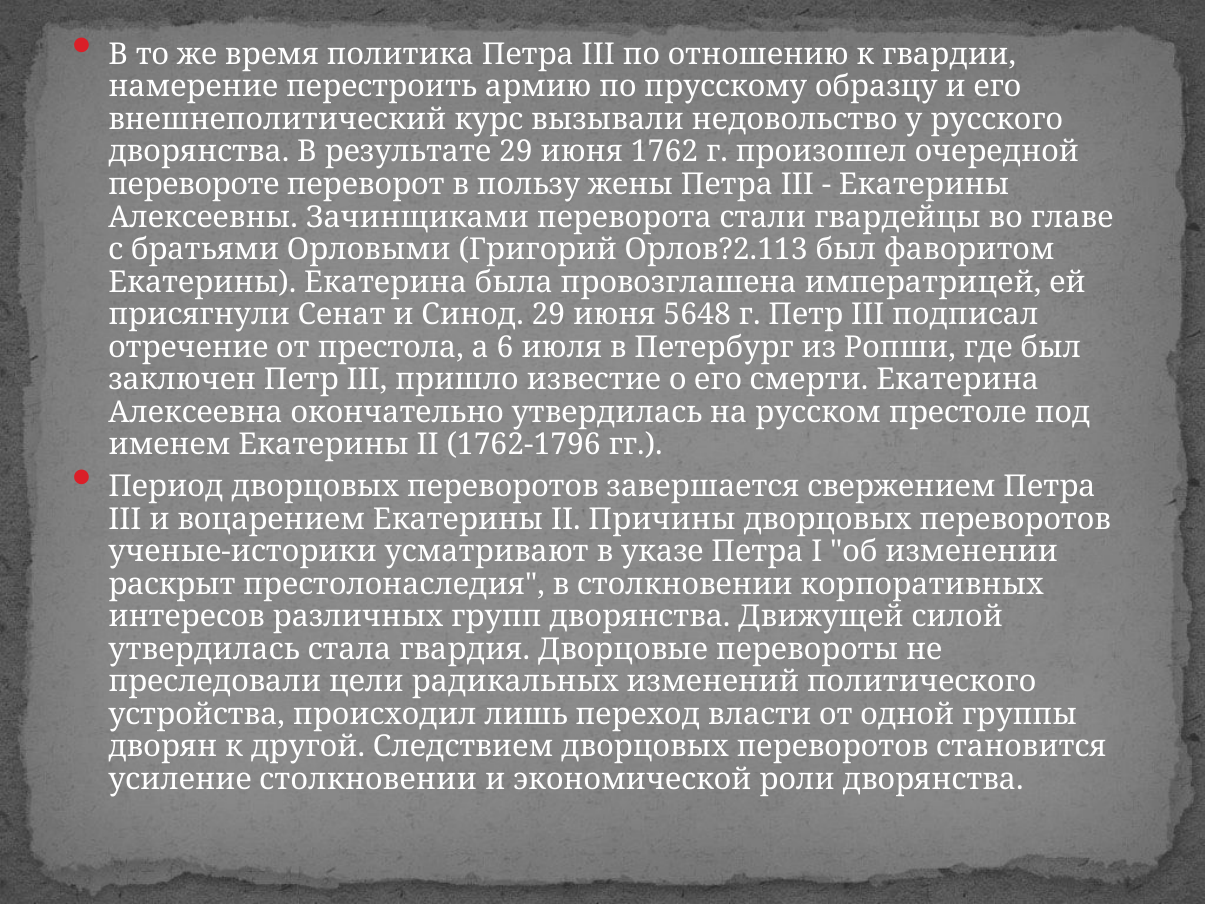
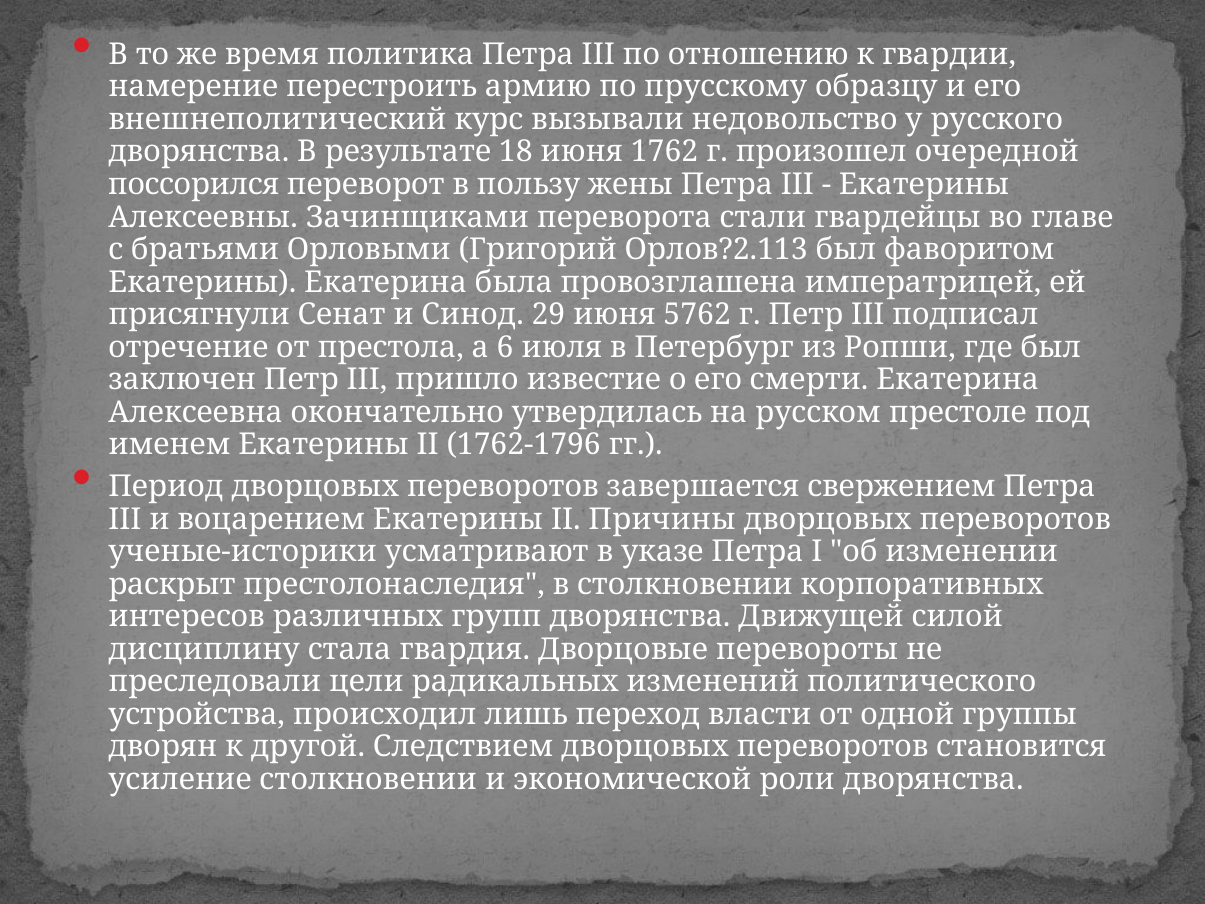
результате 29: 29 -> 18
перевороте: перевороте -> поссорился
5648: 5648 -> 5762
утвердилась at (204, 649): утвердилась -> дисциплину
